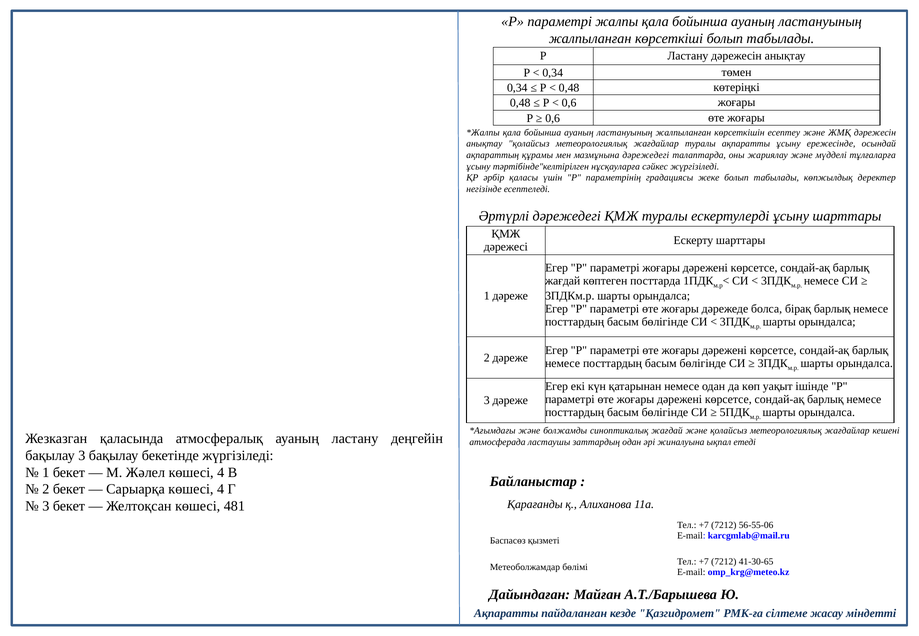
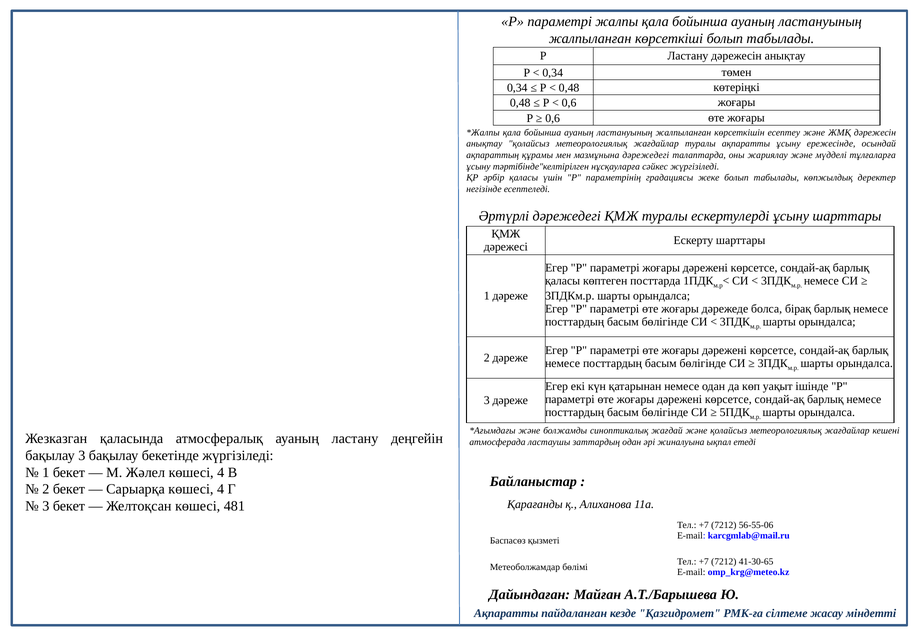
жағдай at (563, 281): жағдай -> қаласы
